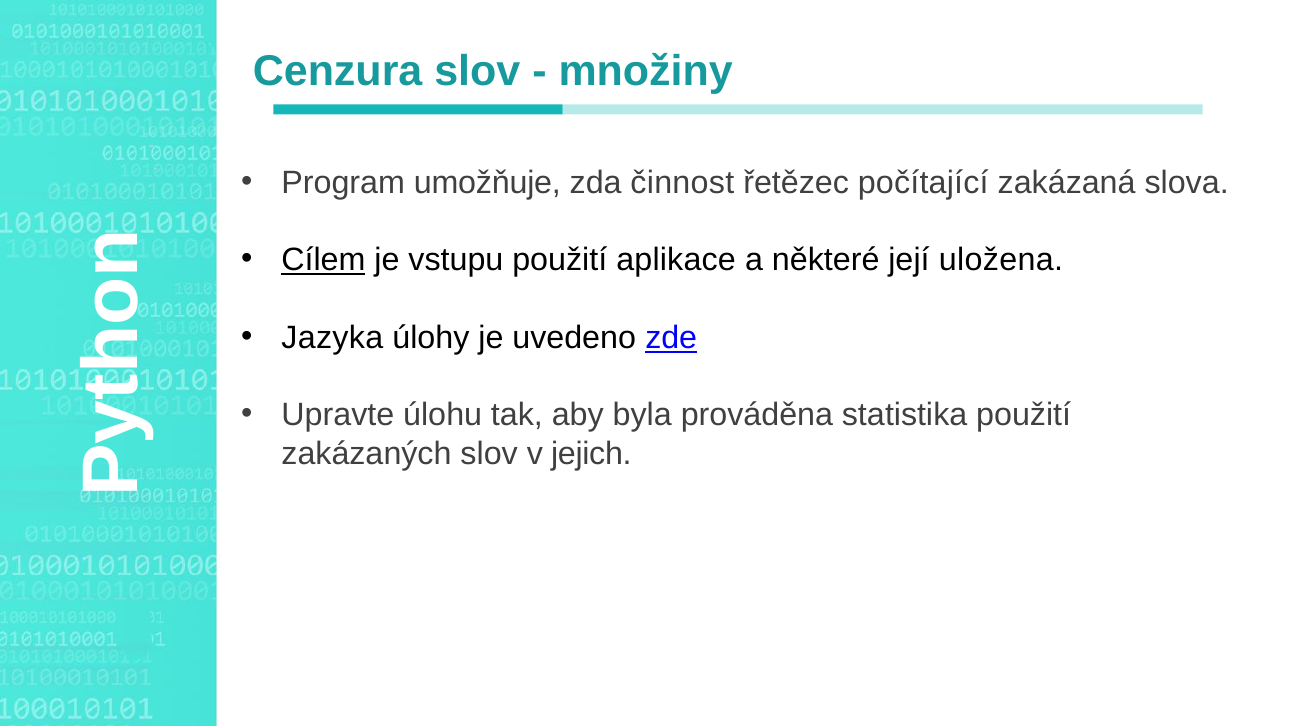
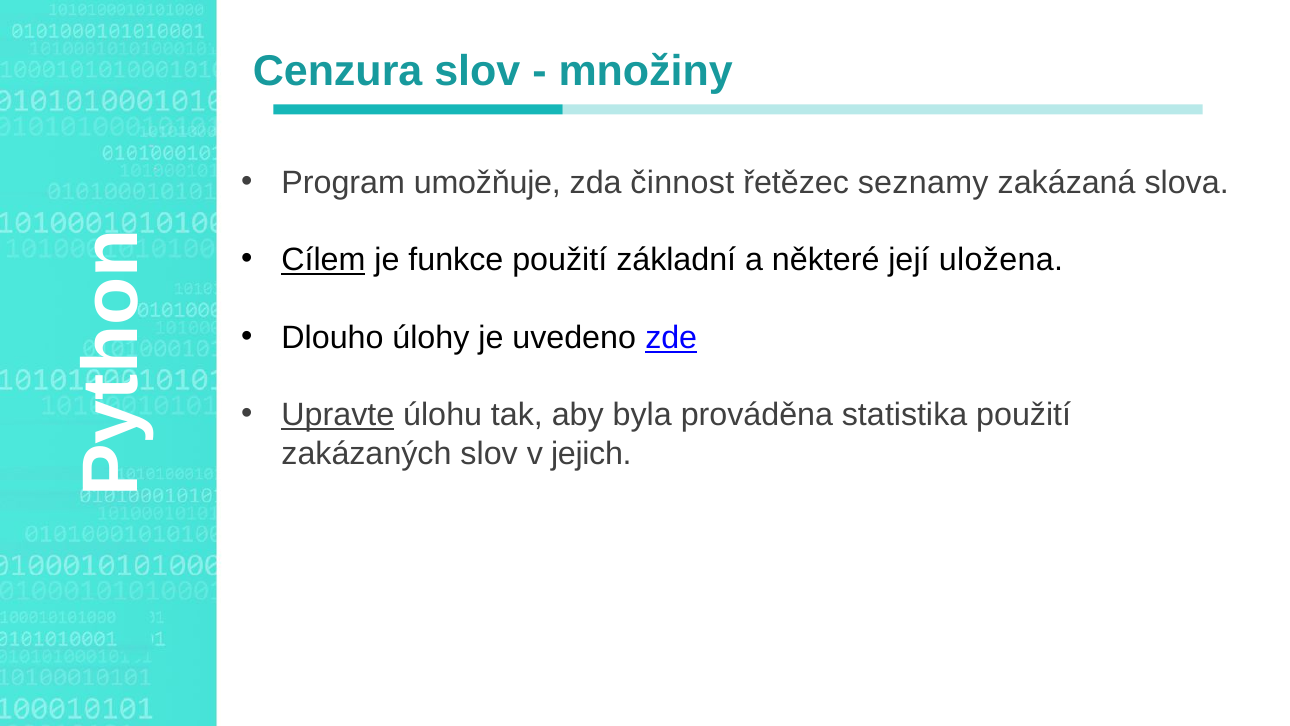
počítající: počítající -> seznamy
vstupu: vstupu -> funkce
aplikace: aplikace -> základní
Jazyka: Jazyka -> Dlouho
Upravte underline: none -> present
